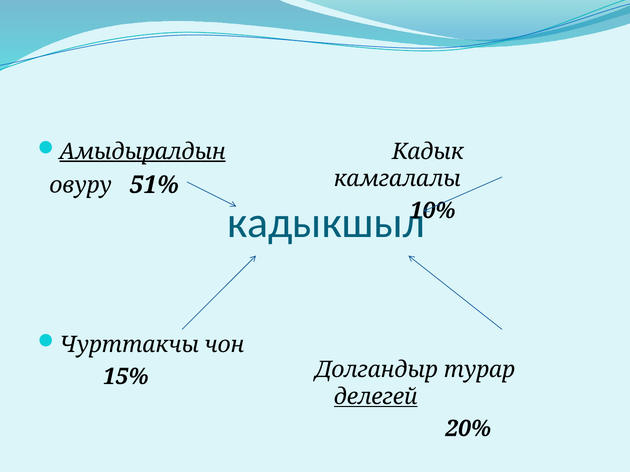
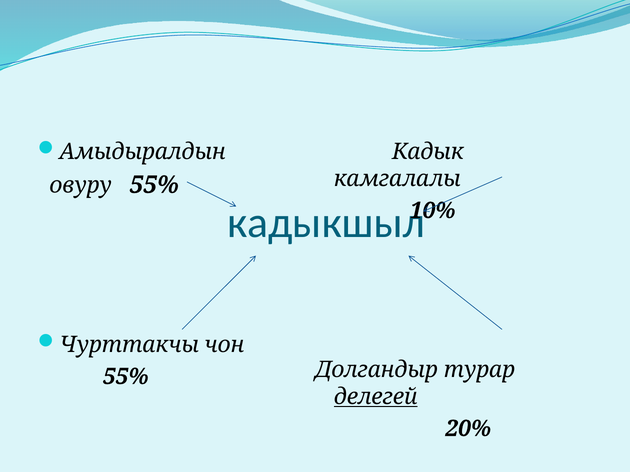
Амыдыралдын underline: present -> none
овуру 51%: 51% -> 55%
15% at (126, 377): 15% -> 55%
